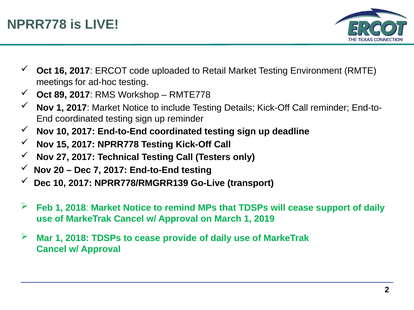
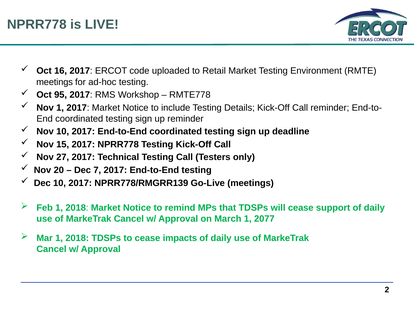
89: 89 -> 95
Go-Live transport: transport -> meetings
2019: 2019 -> 2077
provide: provide -> impacts
